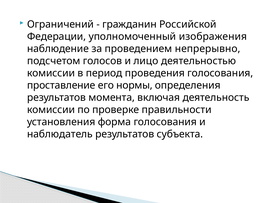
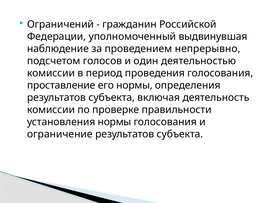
изображения: изображения -> выдвинувшая
лицо: лицо -> один
момента at (112, 98): момента -> субъекта
установления форма: форма -> нормы
наблюдатель: наблюдатель -> ограничение
